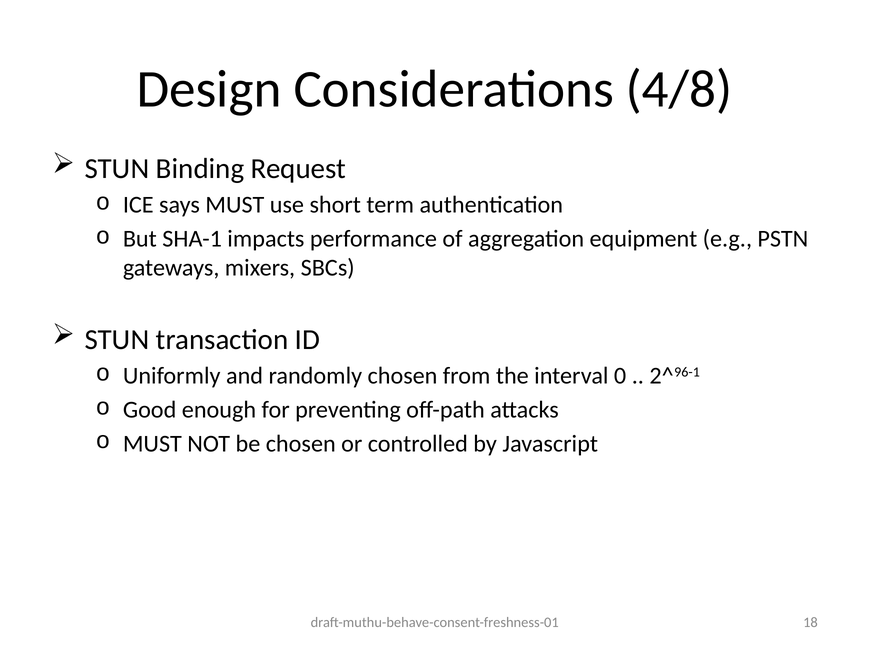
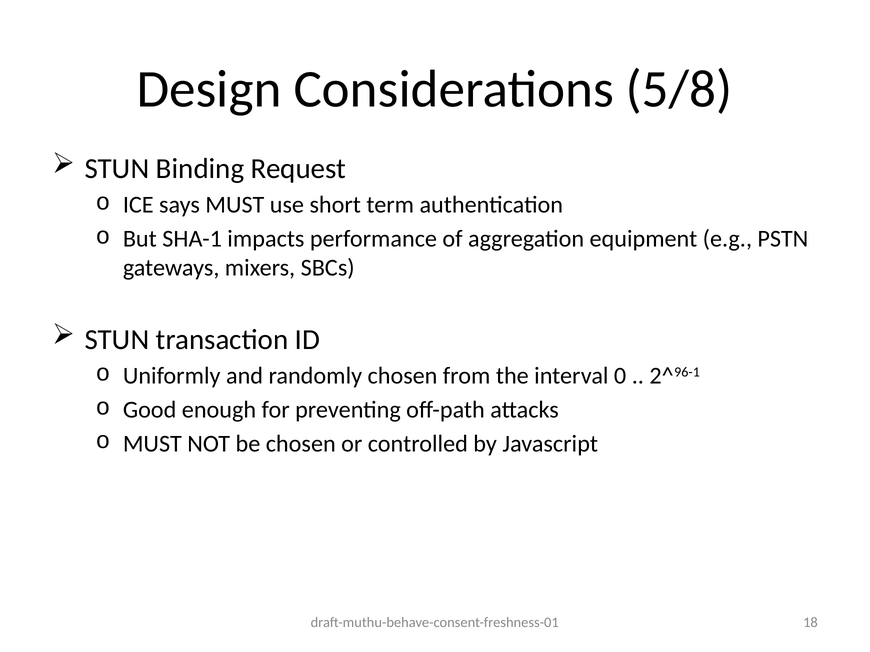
4/8: 4/8 -> 5/8
